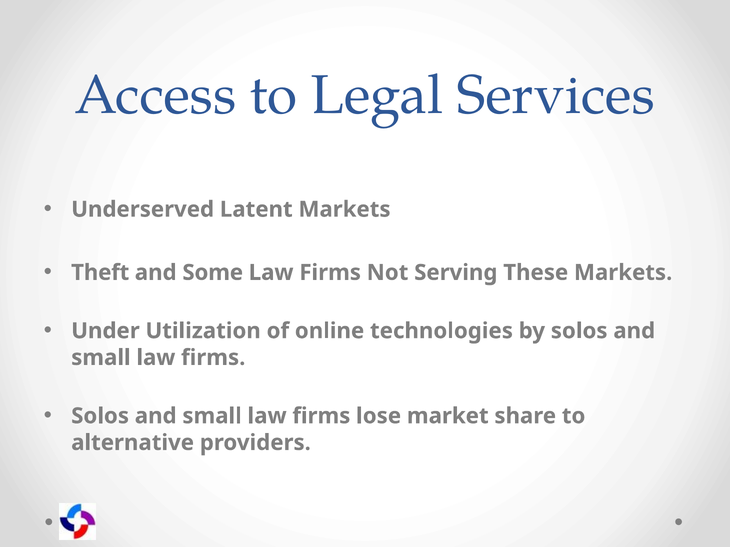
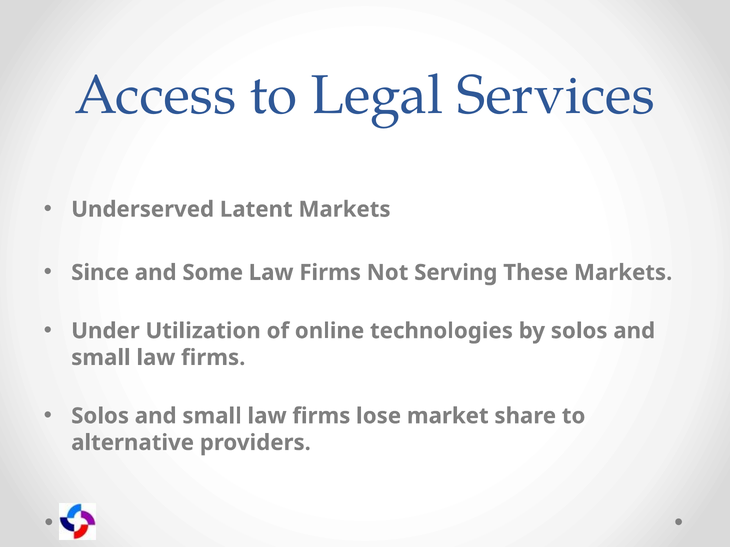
Theft: Theft -> Since
